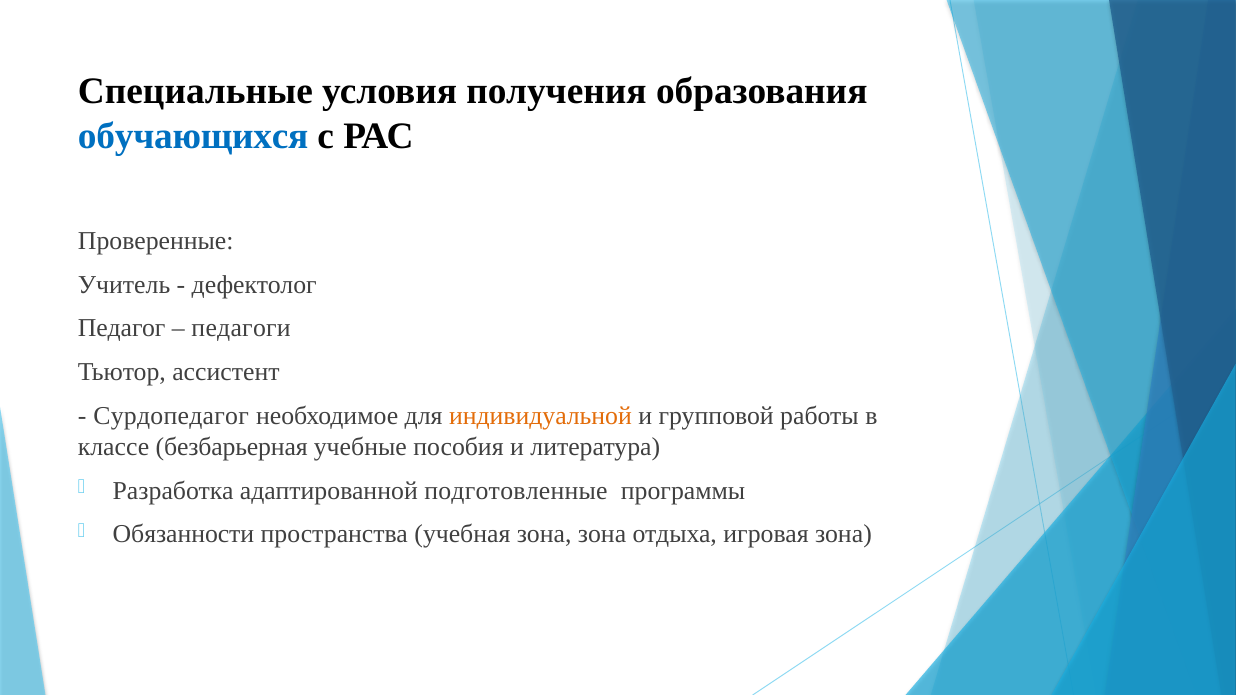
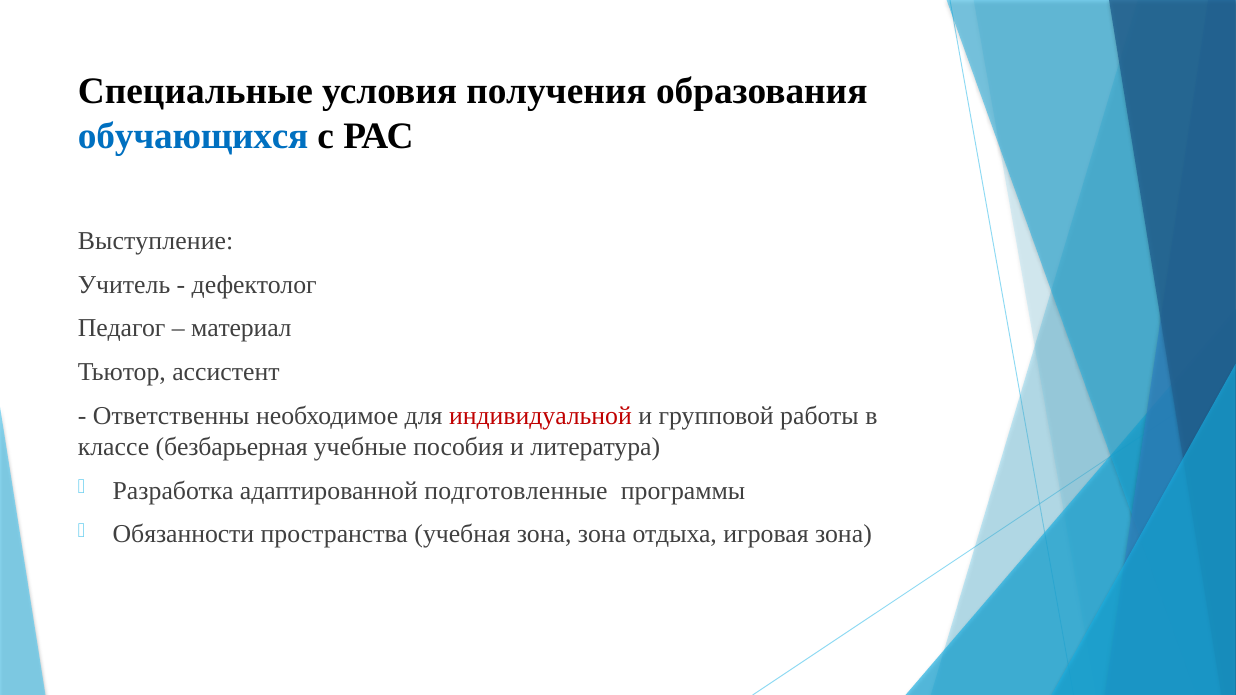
Проверенные: Проверенные -> Выступление
педагоги: педагоги -> материал
Сурдопедагог: Сурдопедагог -> Ответственны
индивидуальной colour: orange -> red
